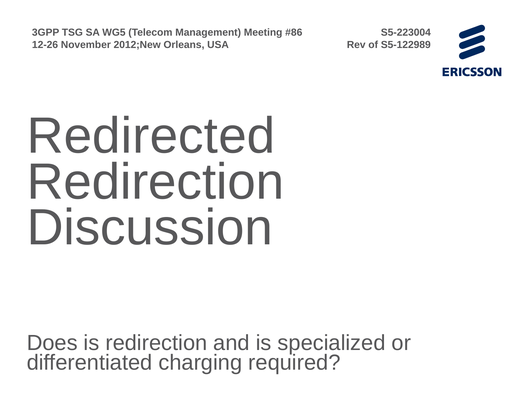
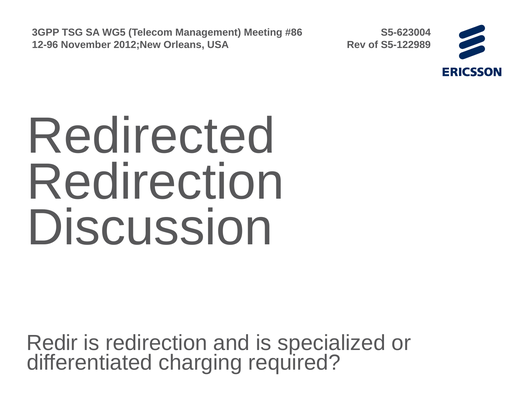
S5-223004: S5-223004 -> S5-623004
12-26: 12-26 -> 12-96
Does: Does -> Redir
